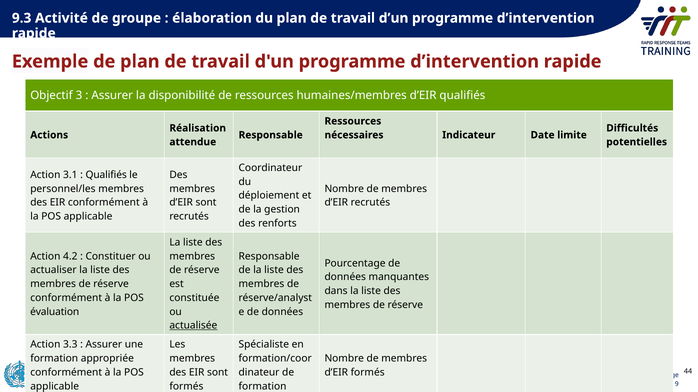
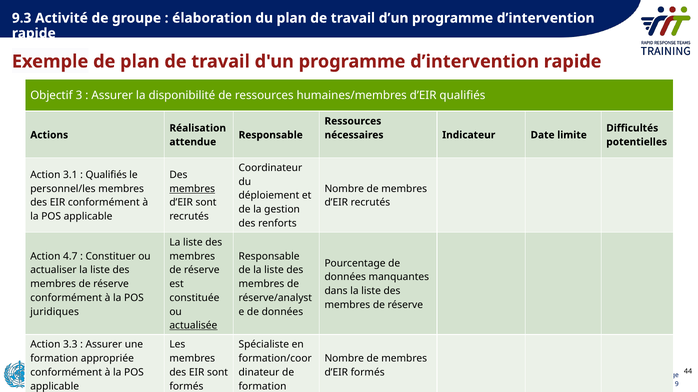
membres at (192, 189) underline: none -> present
4.2: 4.2 -> 4.7
évaluation: évaluation -> juridiques
